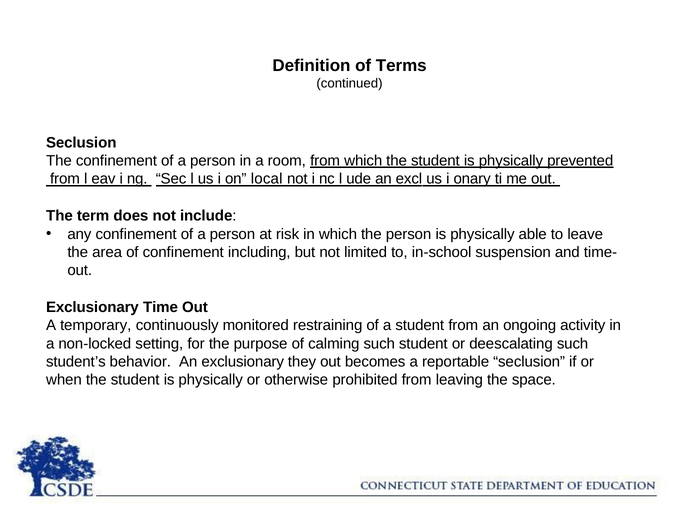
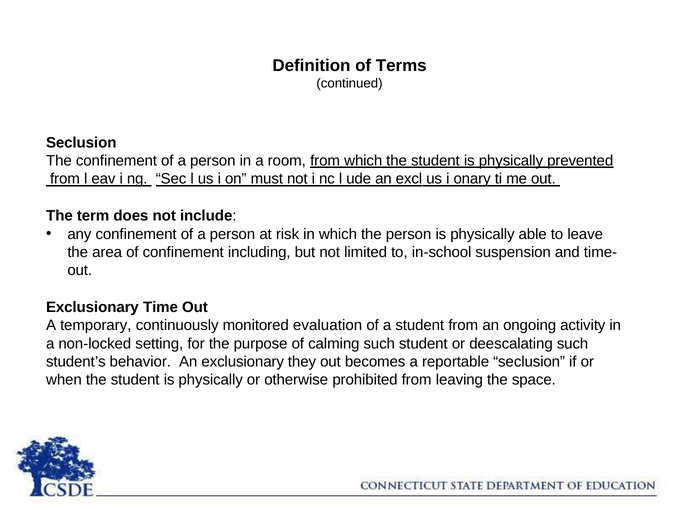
local: local -> must
restraining: restraining -> evaluation
